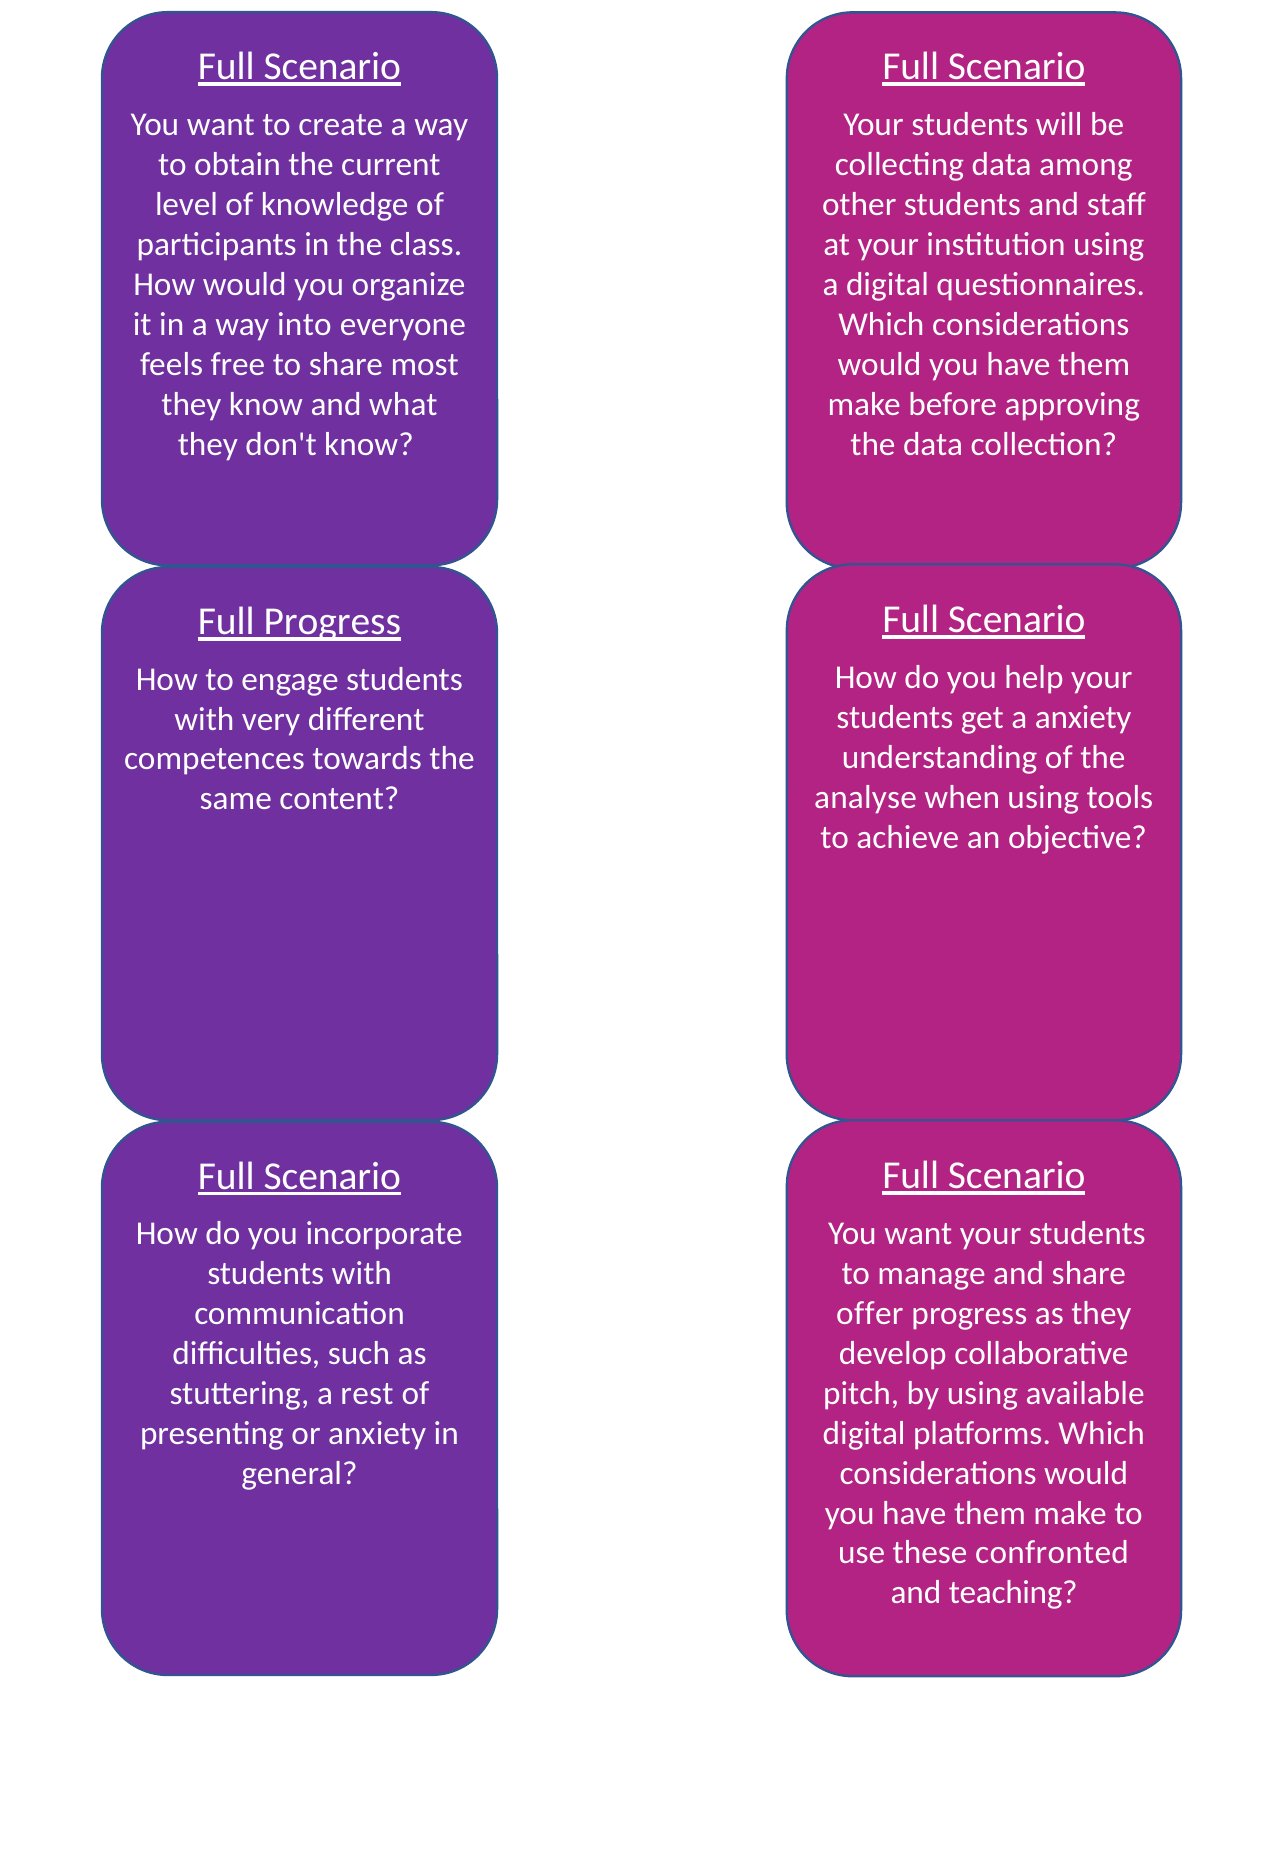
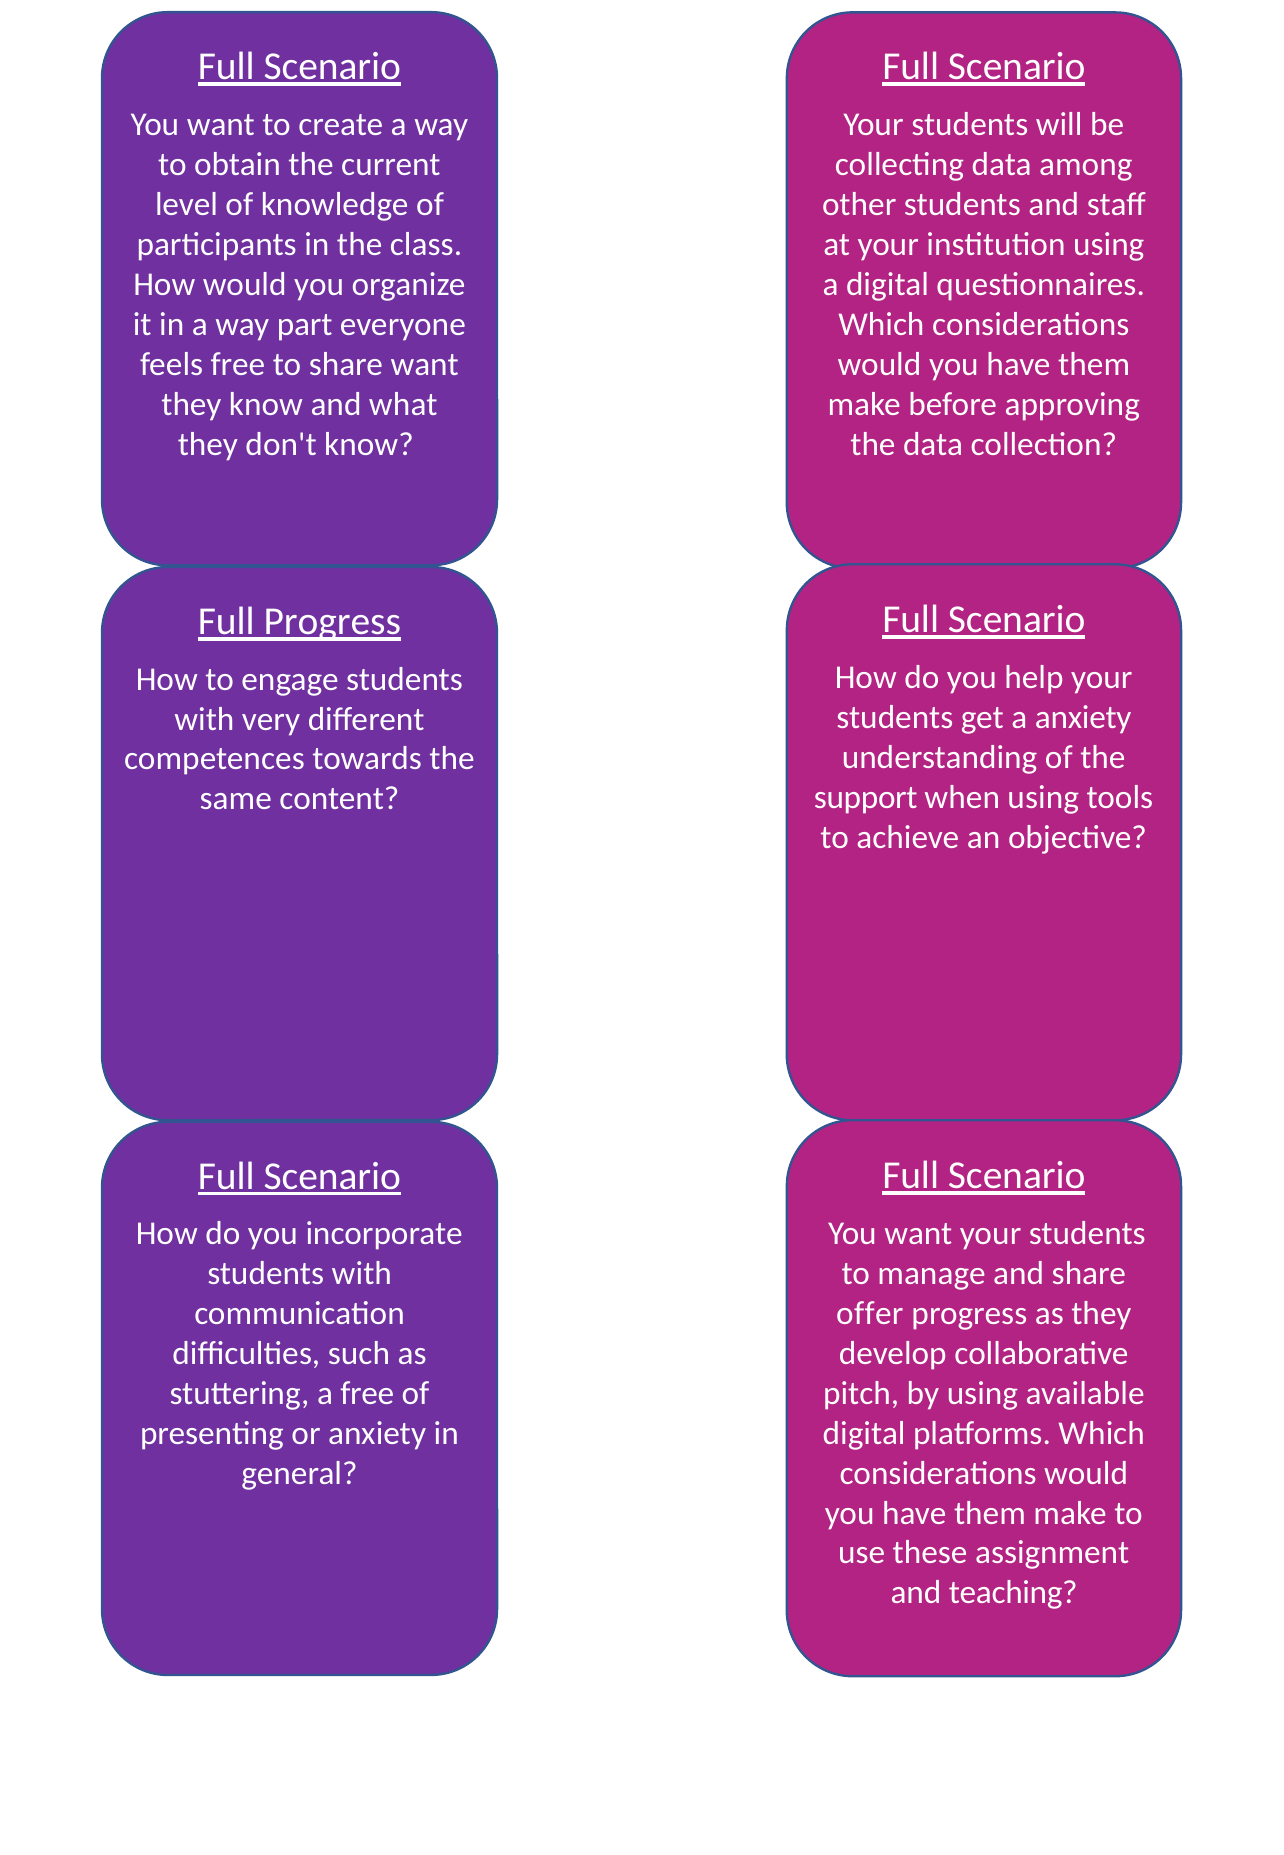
into: into -> part
share most: most -> want
analyse: analyse -> support
a rest: rest -> free
confronted: confronted -> assignment
